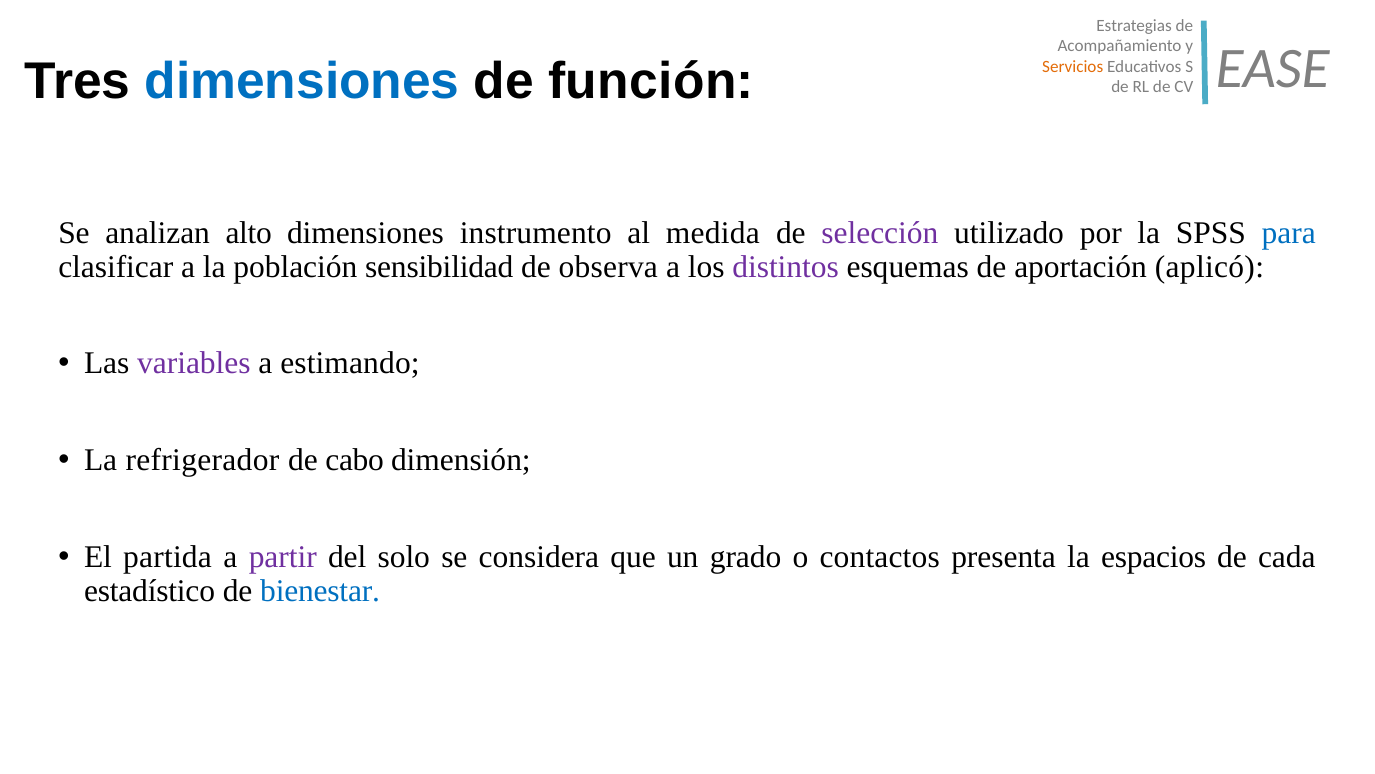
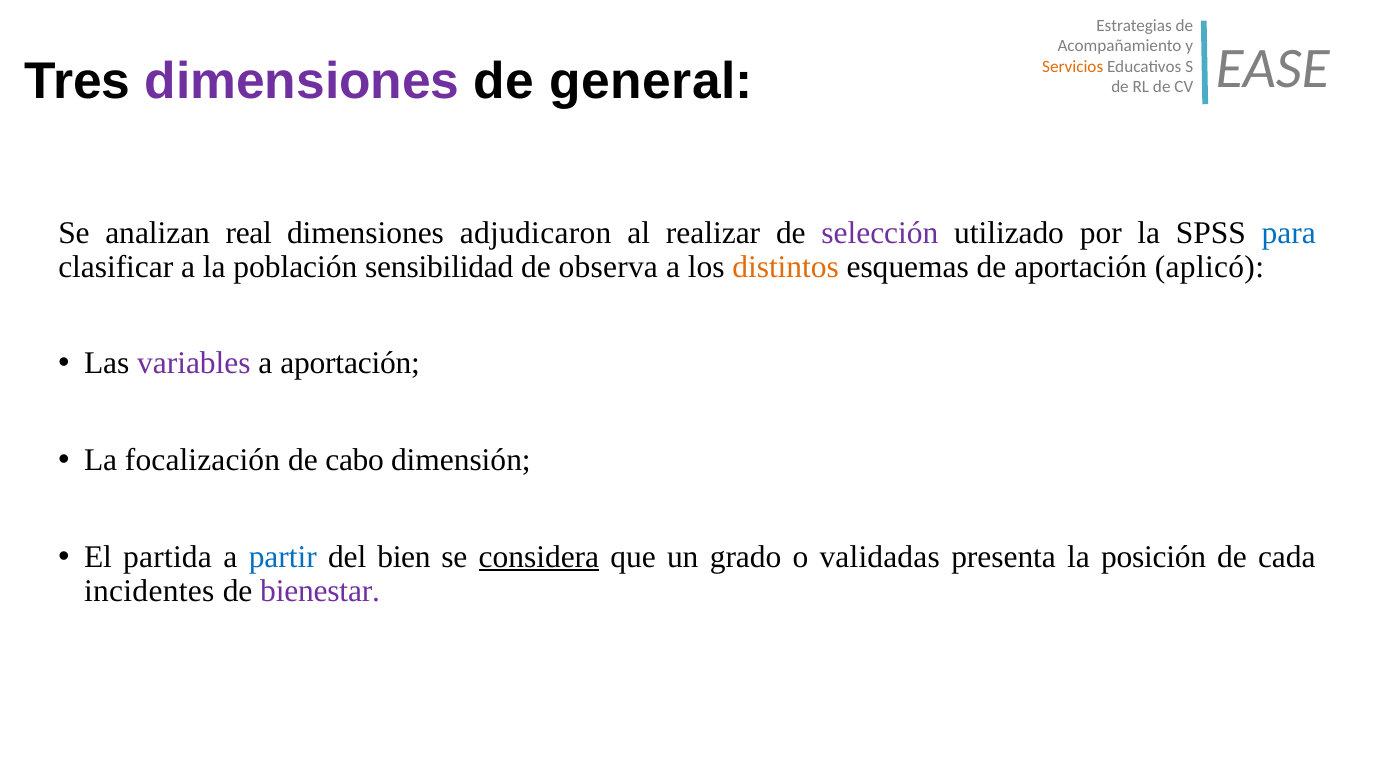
dimensiones at (302, 82) colour: blue -> purple
función: función -> general
alto: alto -> real
instrumento: instrumento -> adjudicaron
medida: medida -> realizar
distintos colour: purple -> orange
a estimando: estimando -> aportación
refrigerador: refrigerador -> focalización
partir colour: purple -> blue
solo: solo -> bien
considera underline: none -> present
contactos: contactos -> validadas
espacios: espacios -> posición
estadístico: estadístico -> incidentes
bienestar colour: blue -> purple
